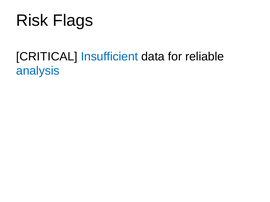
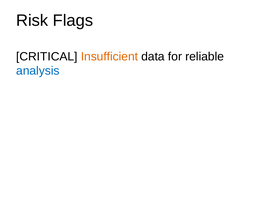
Insufficient colour: blue -> orange
